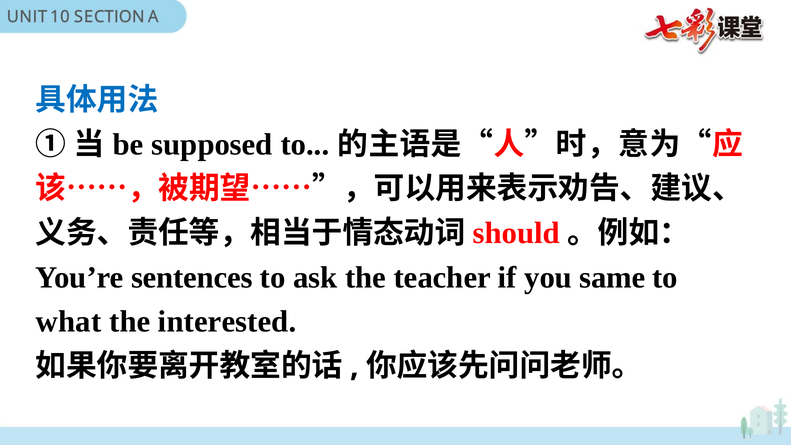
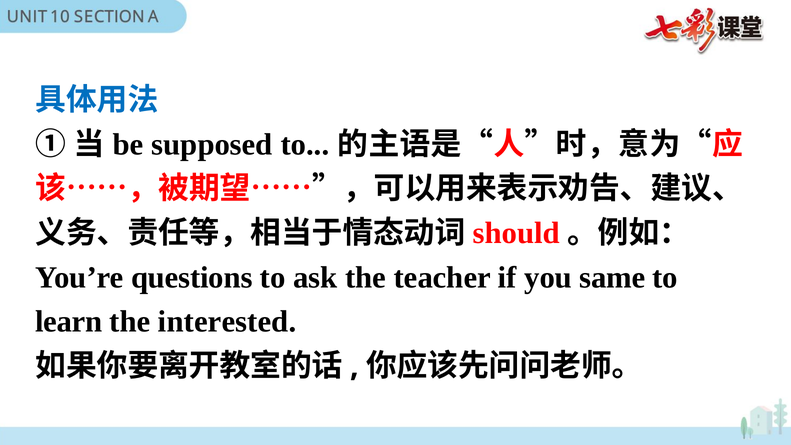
sentences: sentences -> questions
what: what -> learn
